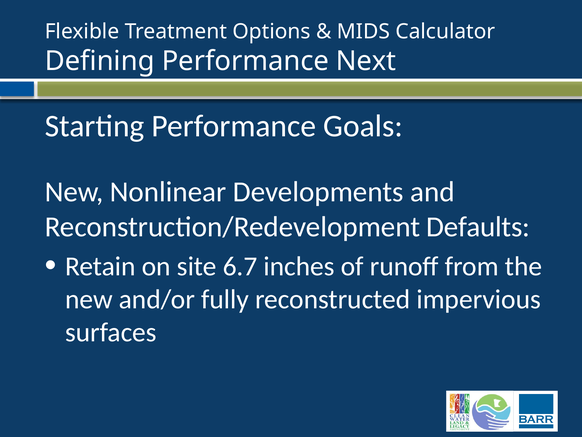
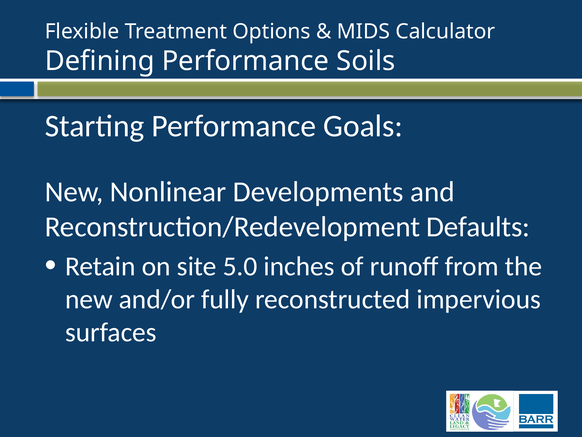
Next: Next -> Soils
6.7: 6.7 -> 5.0
